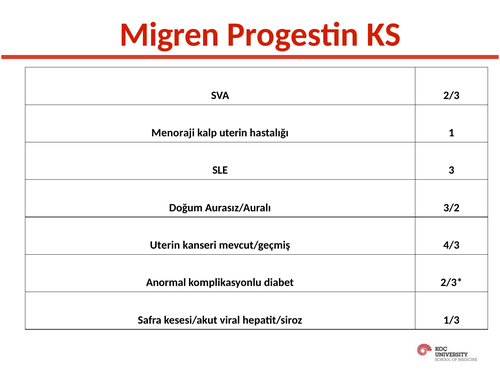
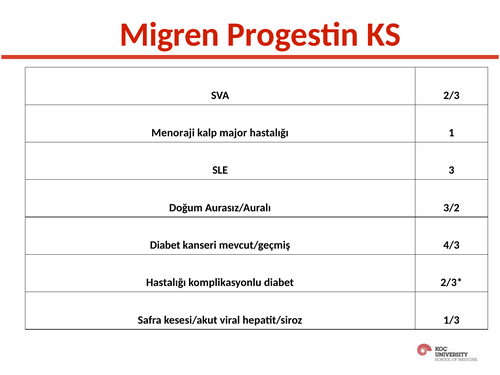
kalp uterin: uterin -> major
Uterin at (165, 245): Uterin -> Diabet
Anormal at (166, 283): Anormal -> Hastalığı
